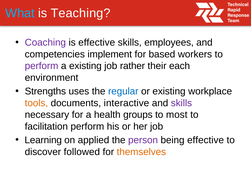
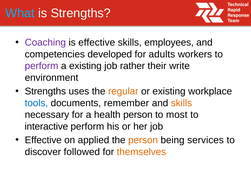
is Teaching: Teaching -> Strengths
implement: implement -> developed
based: based -> adults
each: each -> write
regular colour: blue -> orange
tools colour: orange -> blue
interactive: interactive -> remember
skills at (181, 103) colour: purple -> orange
health groups: groups -> person
facilitation: facilitation -> interactive
Learning at (43, 140): Learning -> Effective
person at (143, 140) colour: purple -> orange
being effective: effective -> services
